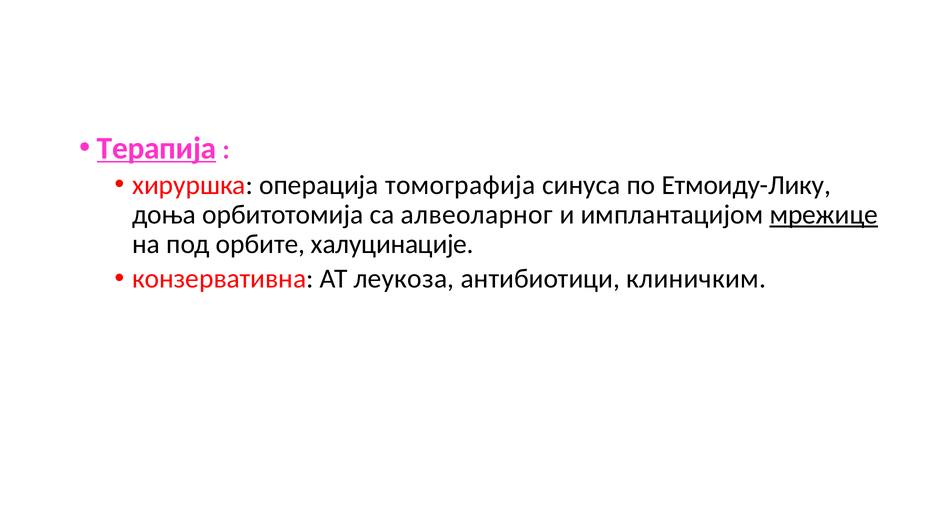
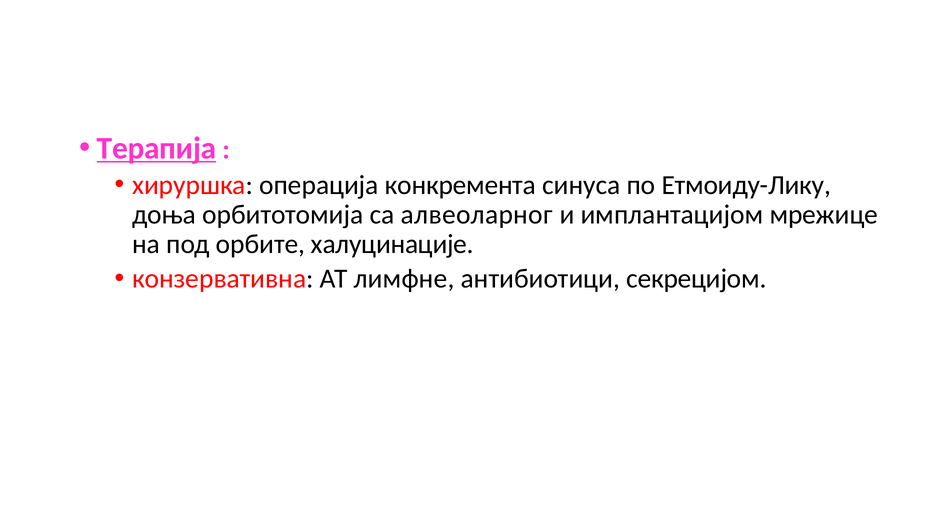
томографија: томографија -> конкремента
мрежице underline: present -> none
леукоза: леукоза -> лимфне
клиничким: клиничким -> секрецијом
